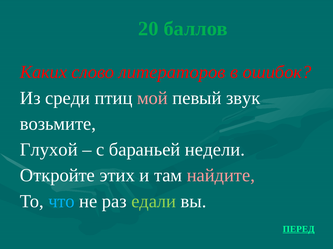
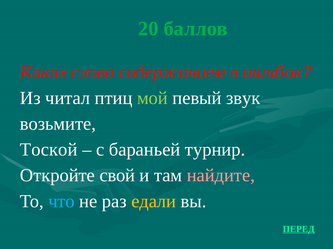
литераторов: литераторов -> содержанием
среди: среди -> читал
мой colour: pink -> light green
Глухой: Глухой -> Тоской
недели: недели -> турнир
этих: этих -> свой
едали colour: light green -> yellow
